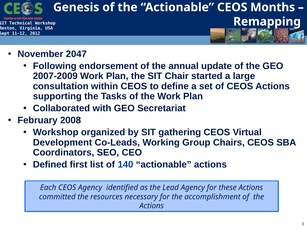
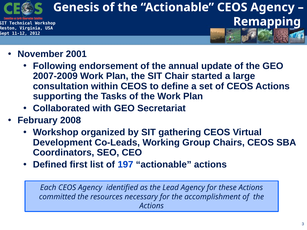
Actionable CEOS Months: Months -> Agency
2047: 2047 -> 2001
140: 140 -> 197
